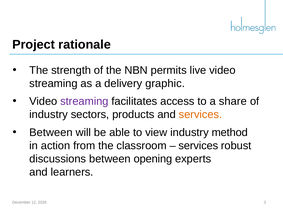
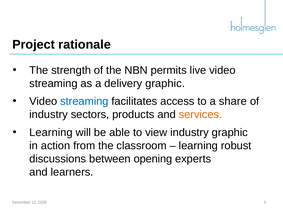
streaming at (84, 101) colour: purple -> blue
Between at (51, 133): Between -> Learning
industry method: method -> graphic
services at (198, 146): services -> learning
